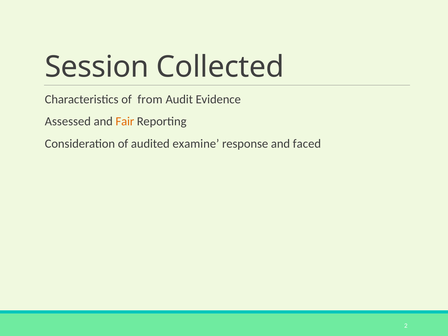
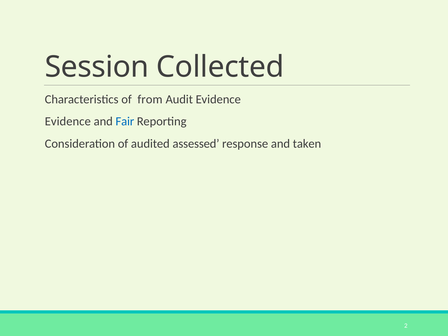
Assessed at (68, 121): Assessed -> Evidence
Fair colour: orange -> blue
examine: examine -> assessed
faced: faced -> taken
